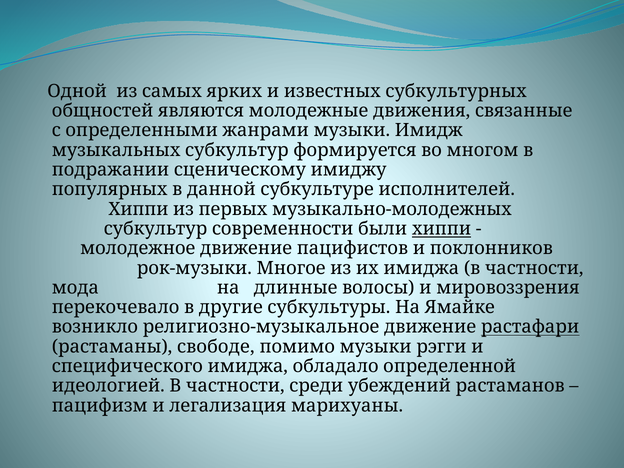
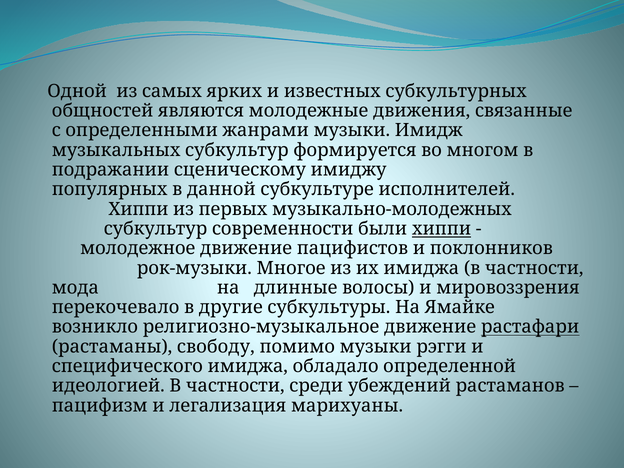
свободе: свободе -> свободу
